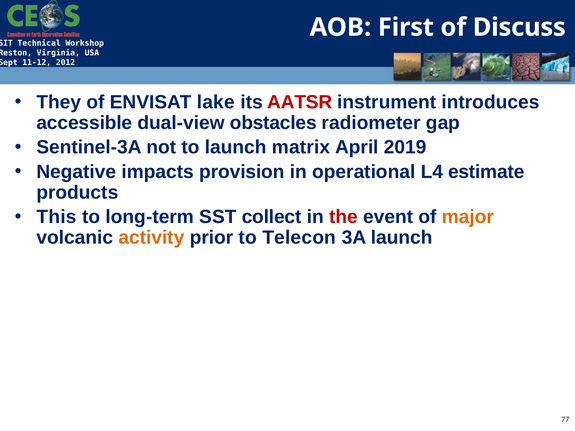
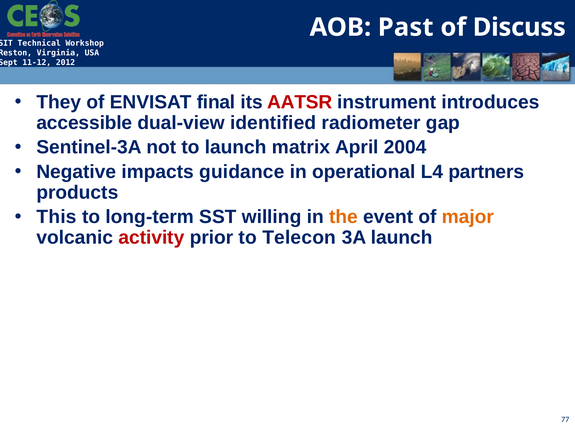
First: First -> Past
lake: lake -> final
obstacles: obstacles -> identified
2019: 2019 -> 2004
provision: provision -> guidance
estimate: estimate -> partners
collect: collect -> willing
the colour: red -> orange
activity colour: orange -> red
